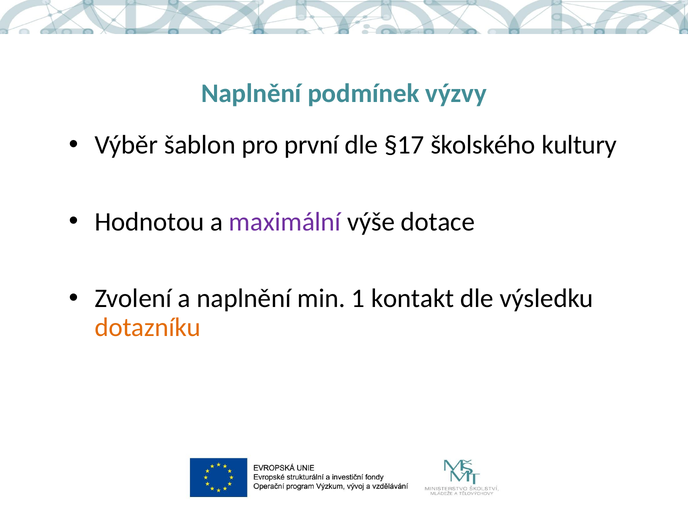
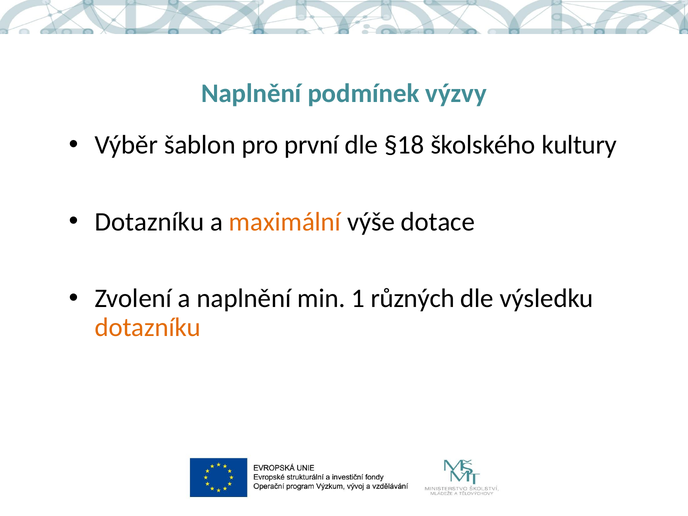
§17: §17 -> §18
Hodnotou at (149, 222): Hodnotou -> Dotazníku
maximální colour: purple -> orange
kontakt: kontakt -> různých
